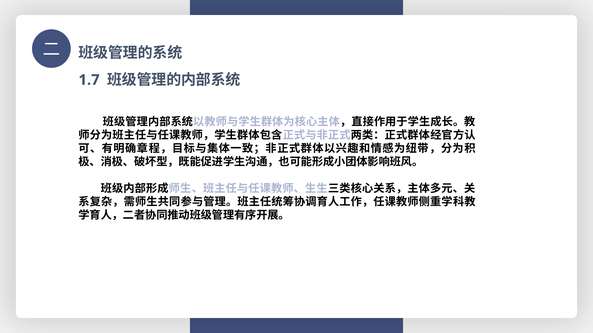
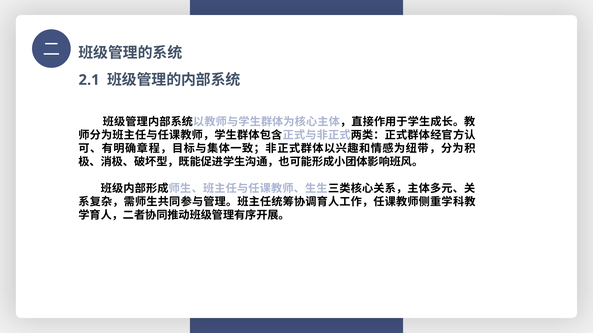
1.7: 1.7 -> 2.1
